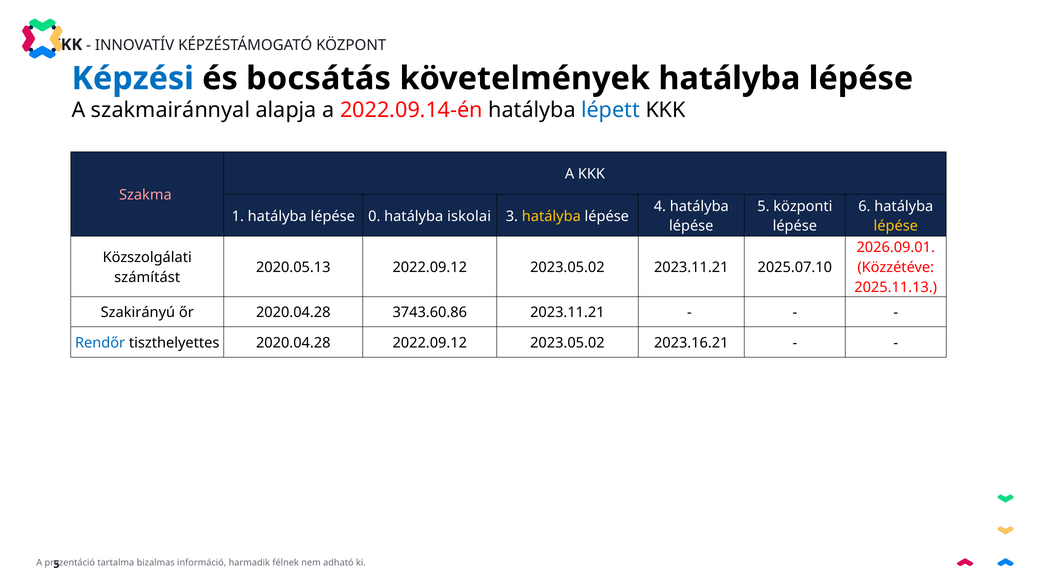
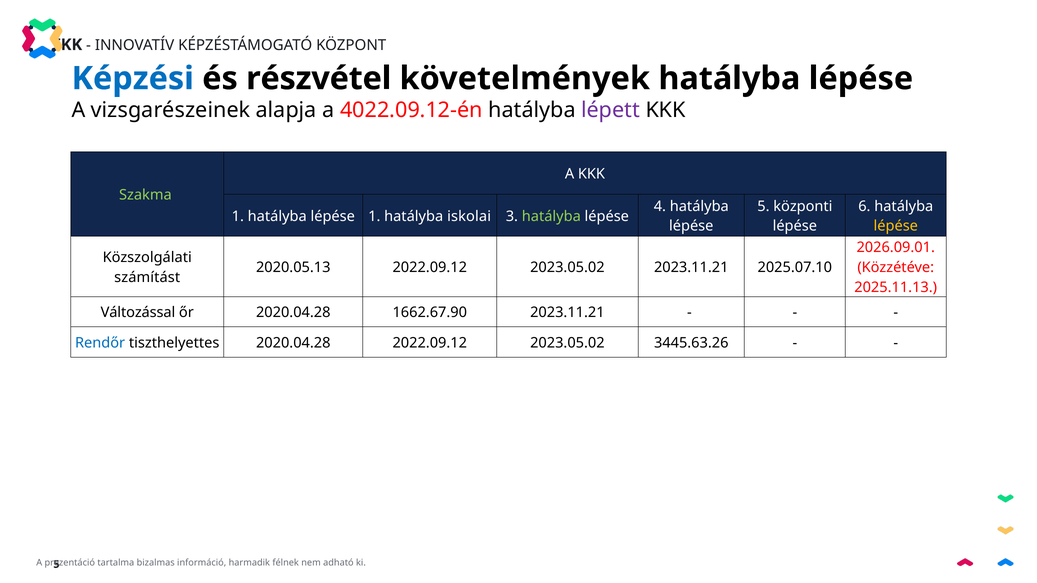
bocsátás: bocsátás -> részvétel
szakmairánnyal: szakmairánnyal -> vizsgarészeinek
2022.09.14-én: 2022.09.14-én -> 4022.09.12-én
lépett colour: blue -> purple
Szakma colour: pink -> light green
lépése 0: 0 -> 1
hatályba at (551, 216) colour: yellow -> light green
Szakirányú: Szakirányú -> Változással
3743.60.86: 3743.60.86 -> 1662.67.90
2023.16.21: 2023.16.21 -> 3445.63.26
